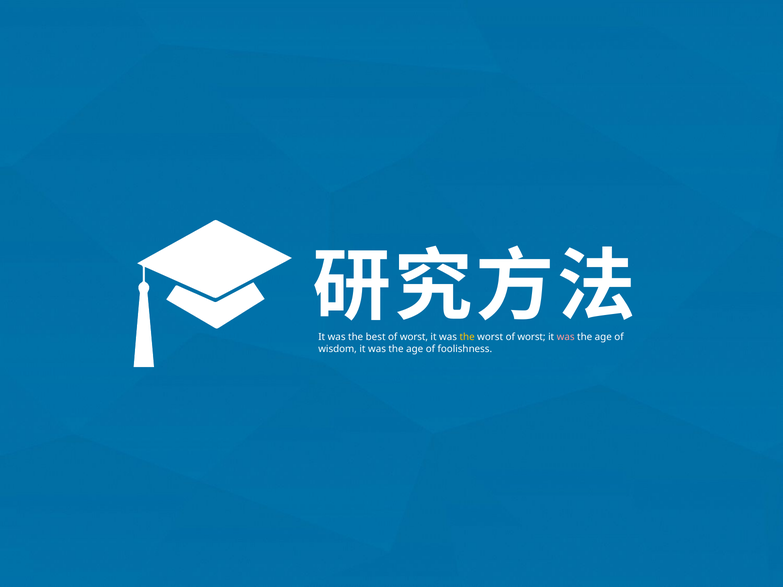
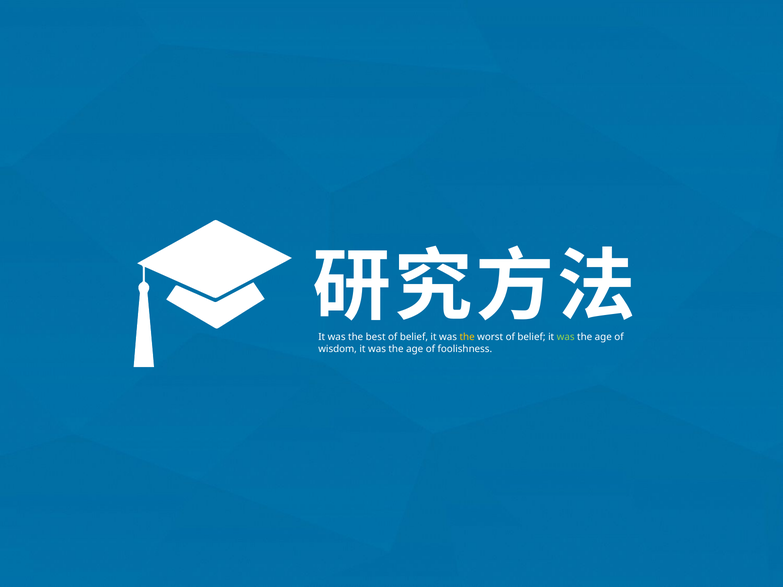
best of worst: worst -> belief
worst of worst: worst -> belief
was at (566, 337) colour: pink -> light green
